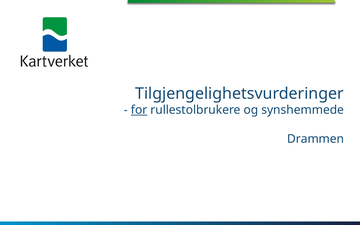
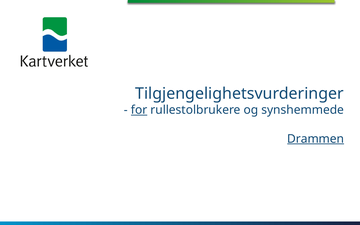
Drammen underline: none -> present
